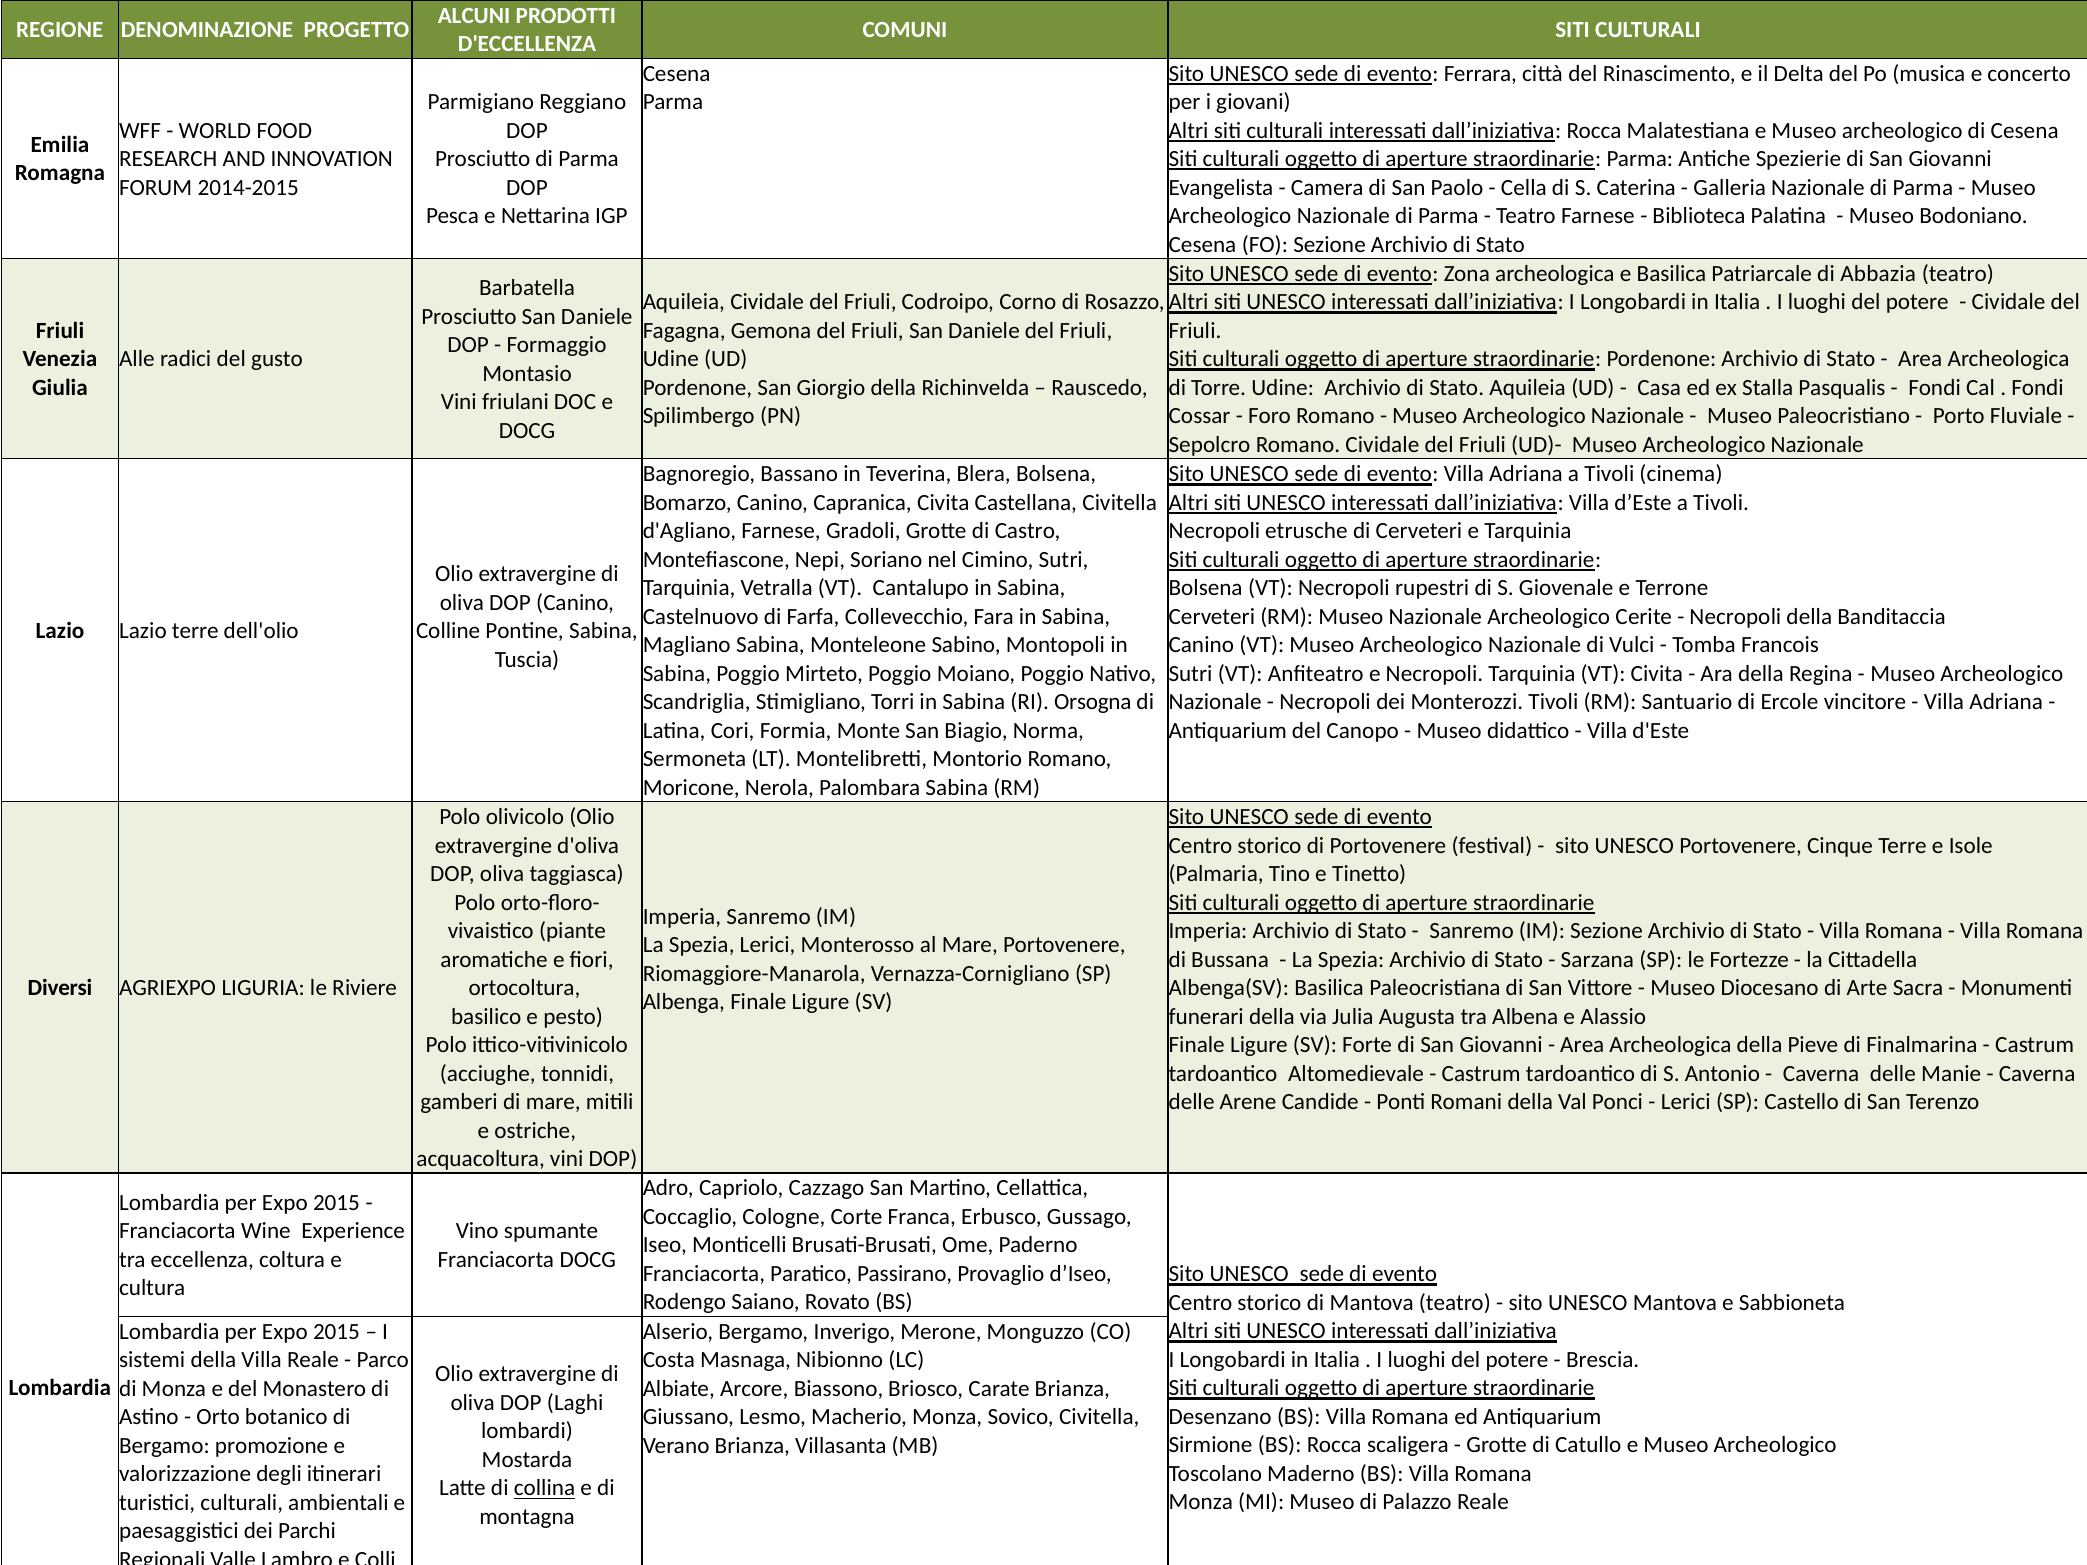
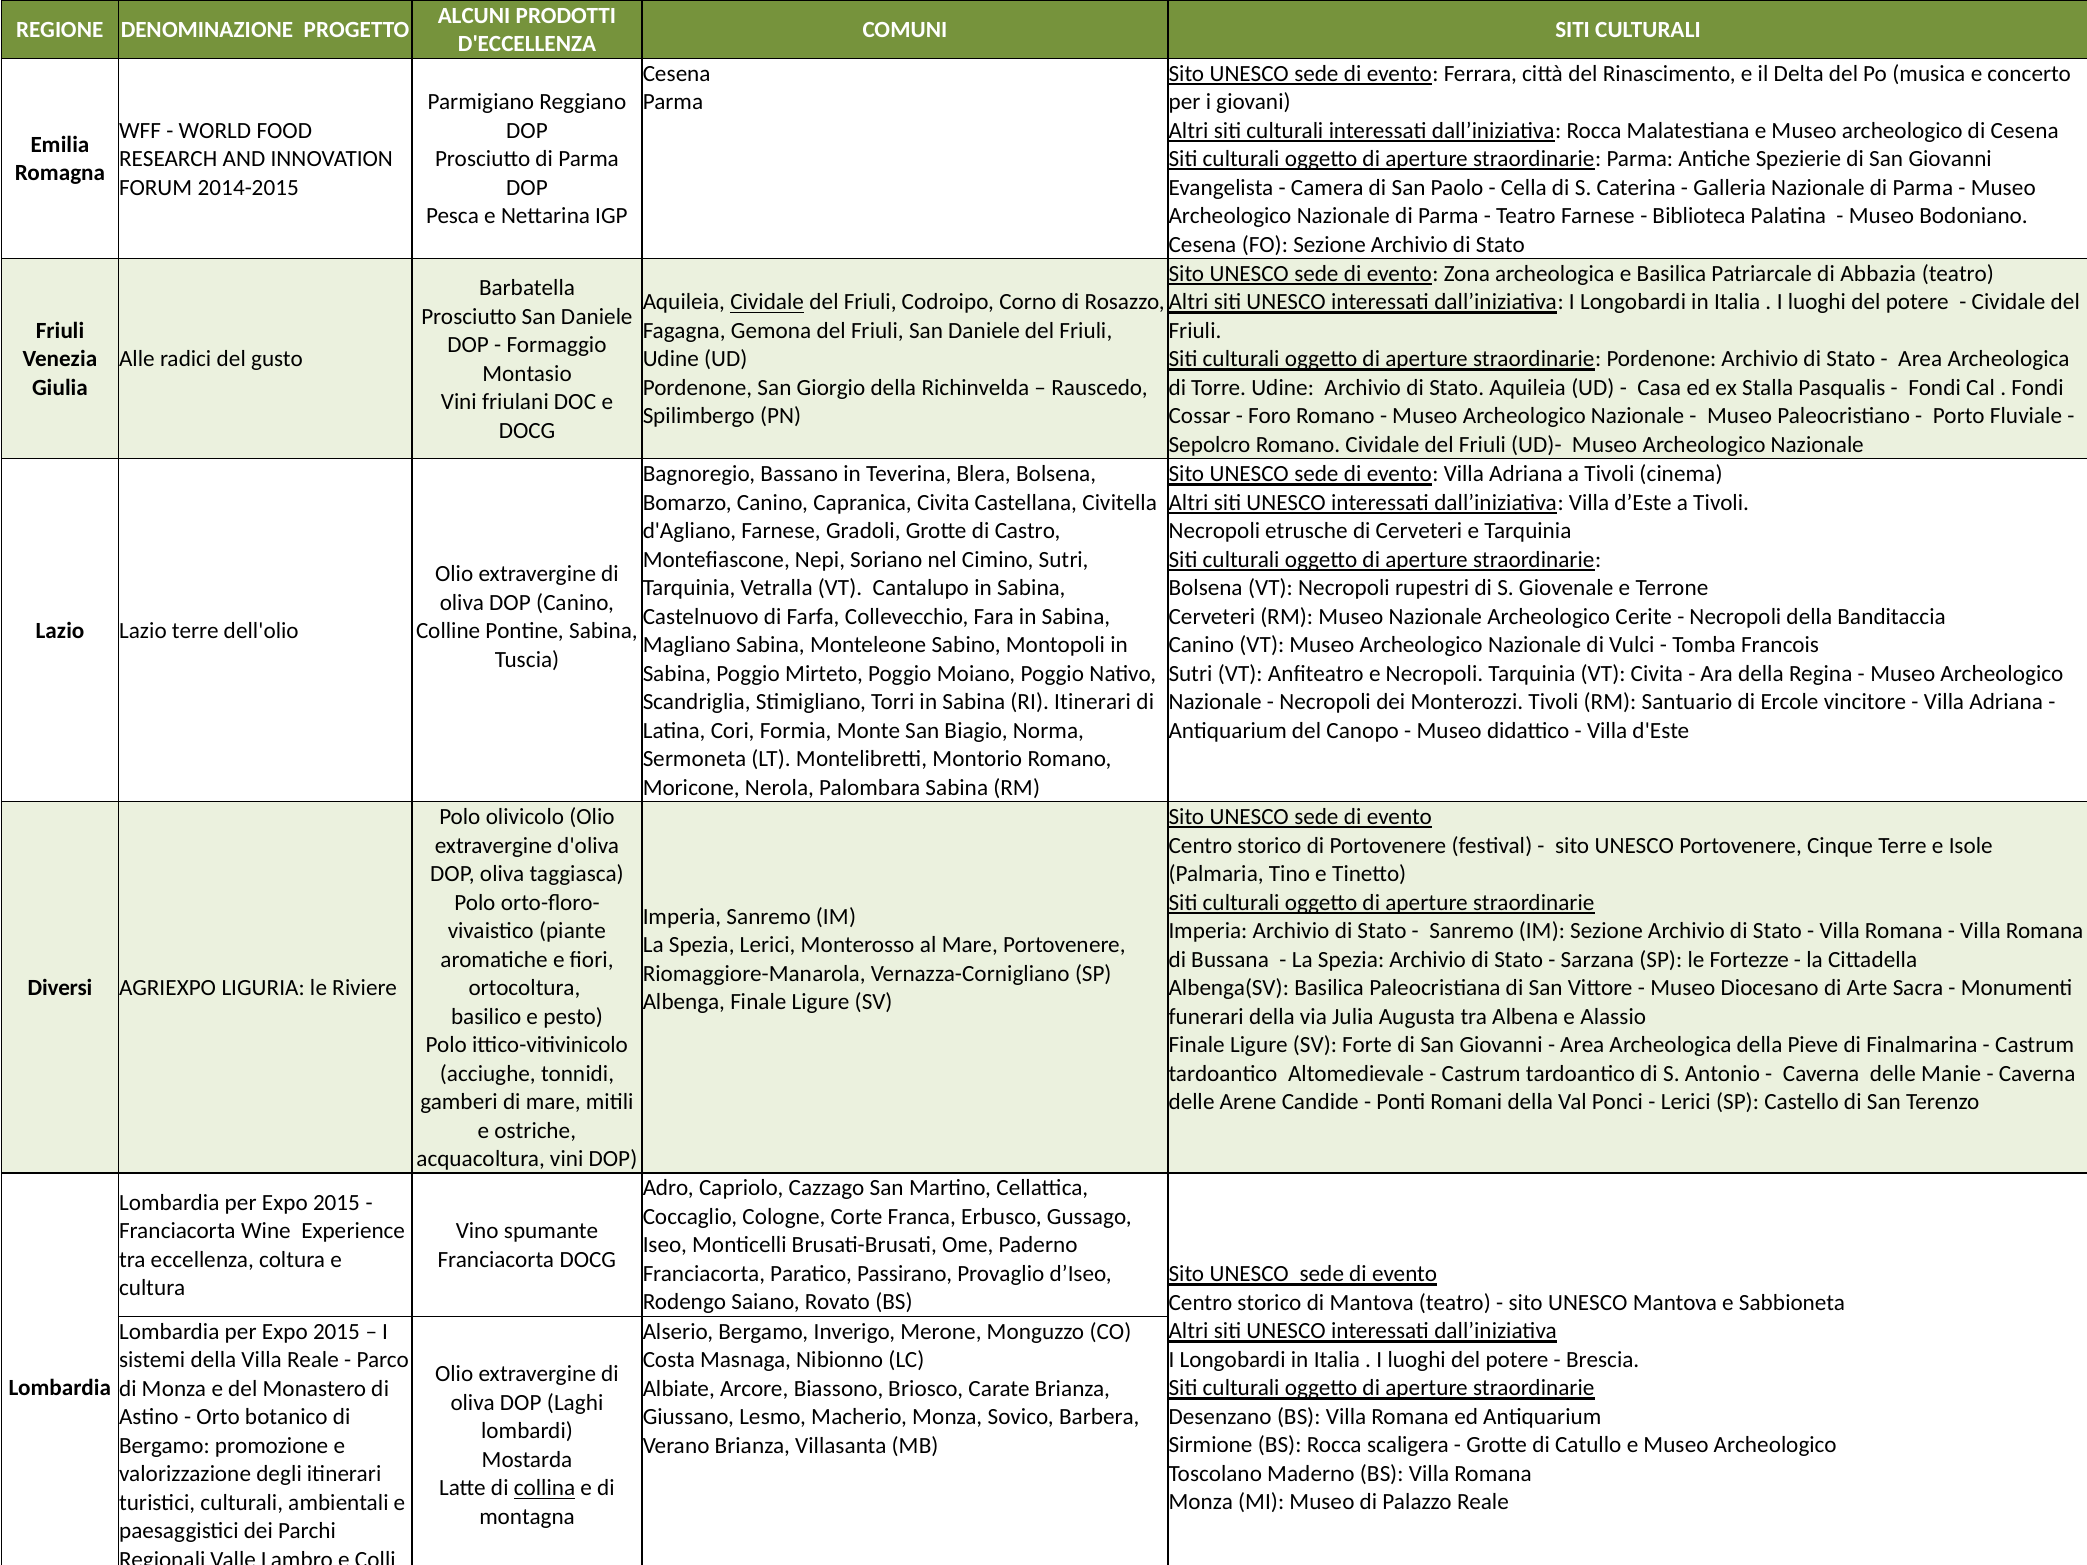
Cividale at (767, 302) underline: none -> present
RI Orsogna: Orsogna -> Itinerari
Sovico Civitella: Civitella -> Barbera
